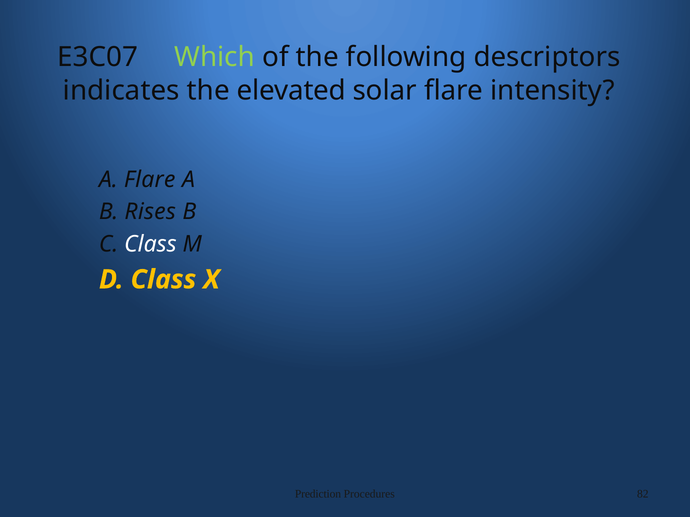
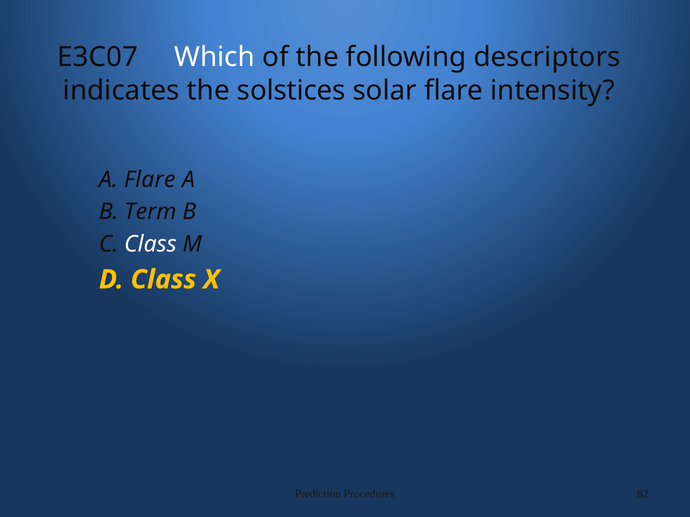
Which colour: light green -> white
elevated: elevated -> solstices
Rises: Rises -> Term
